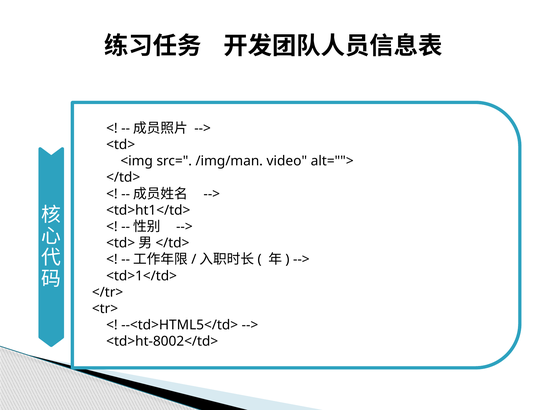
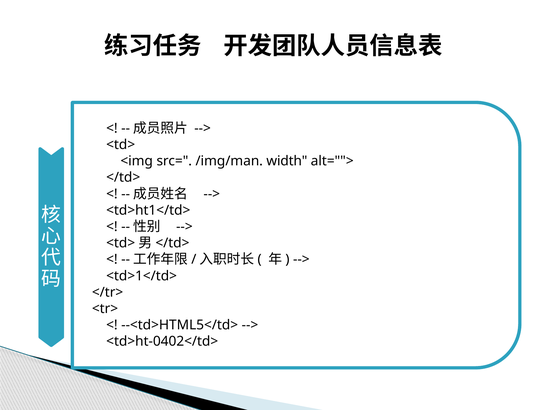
video: video -> width
<td>ht-8002</td>: <td>ht-8002</td> -> <td>ht-0402</td>
